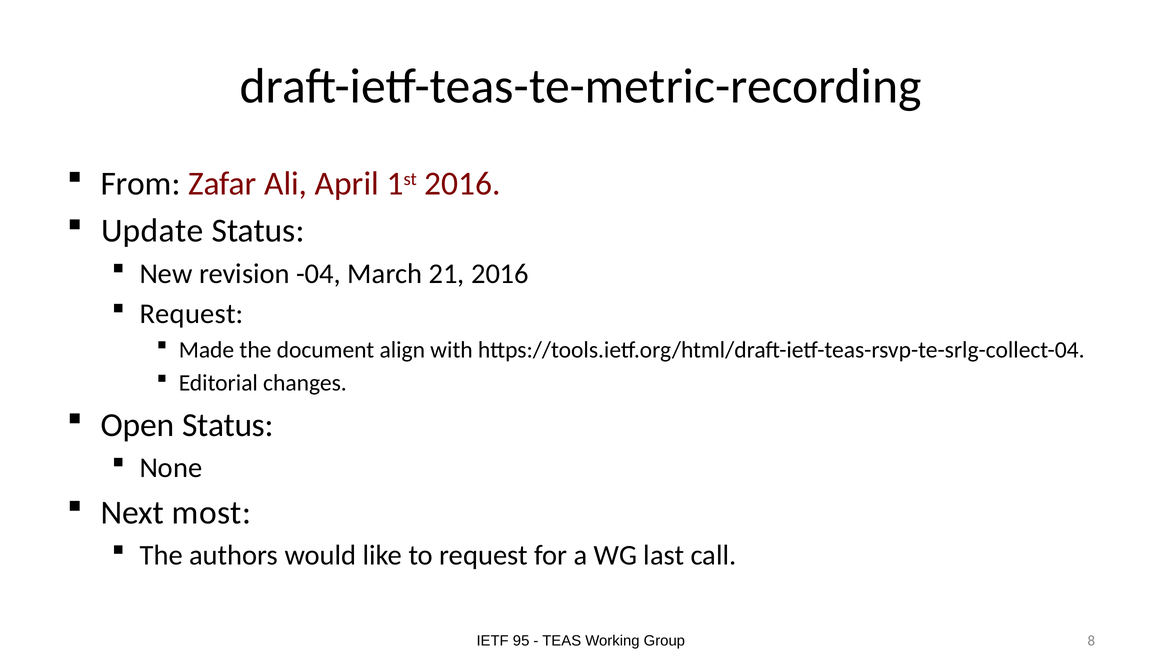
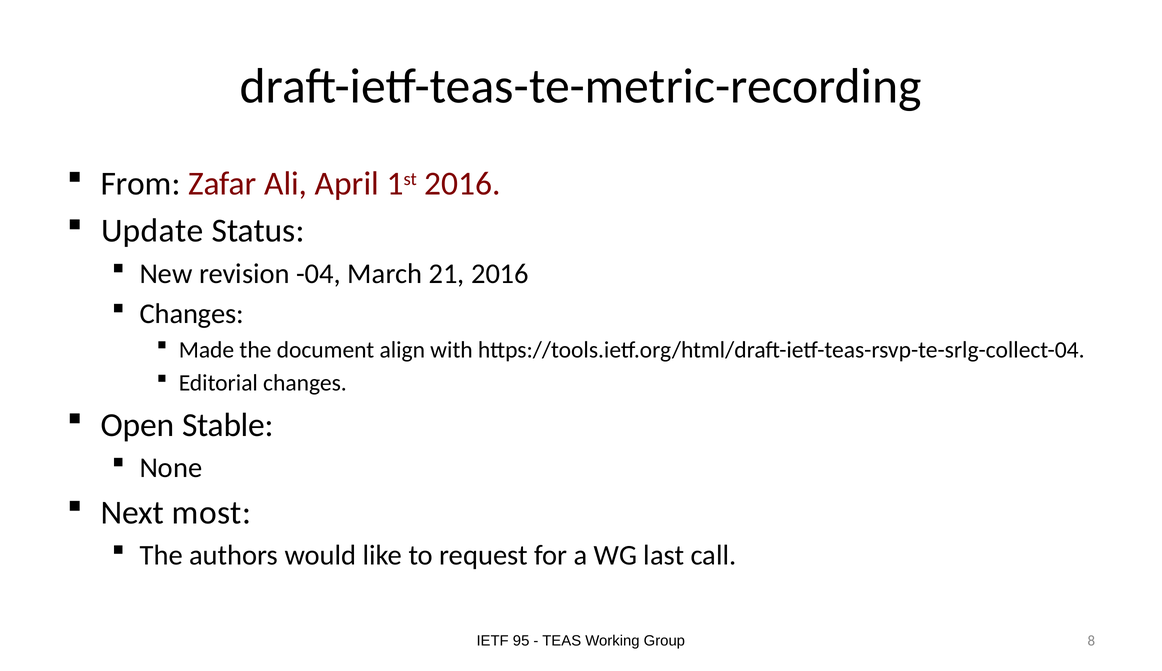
Request at (192, 314): Request -> Changes
Open Status: Status -> Stable
